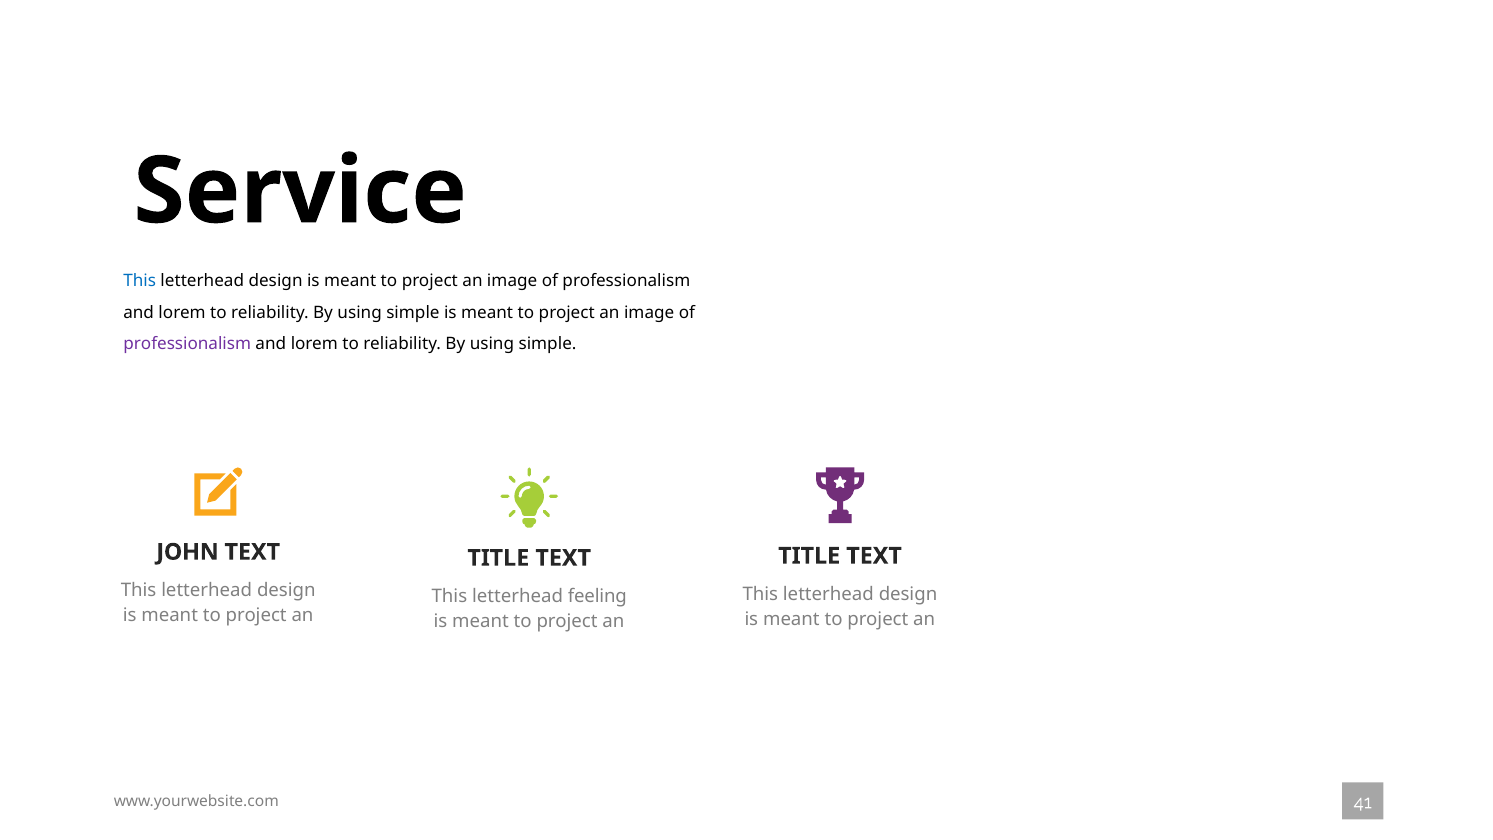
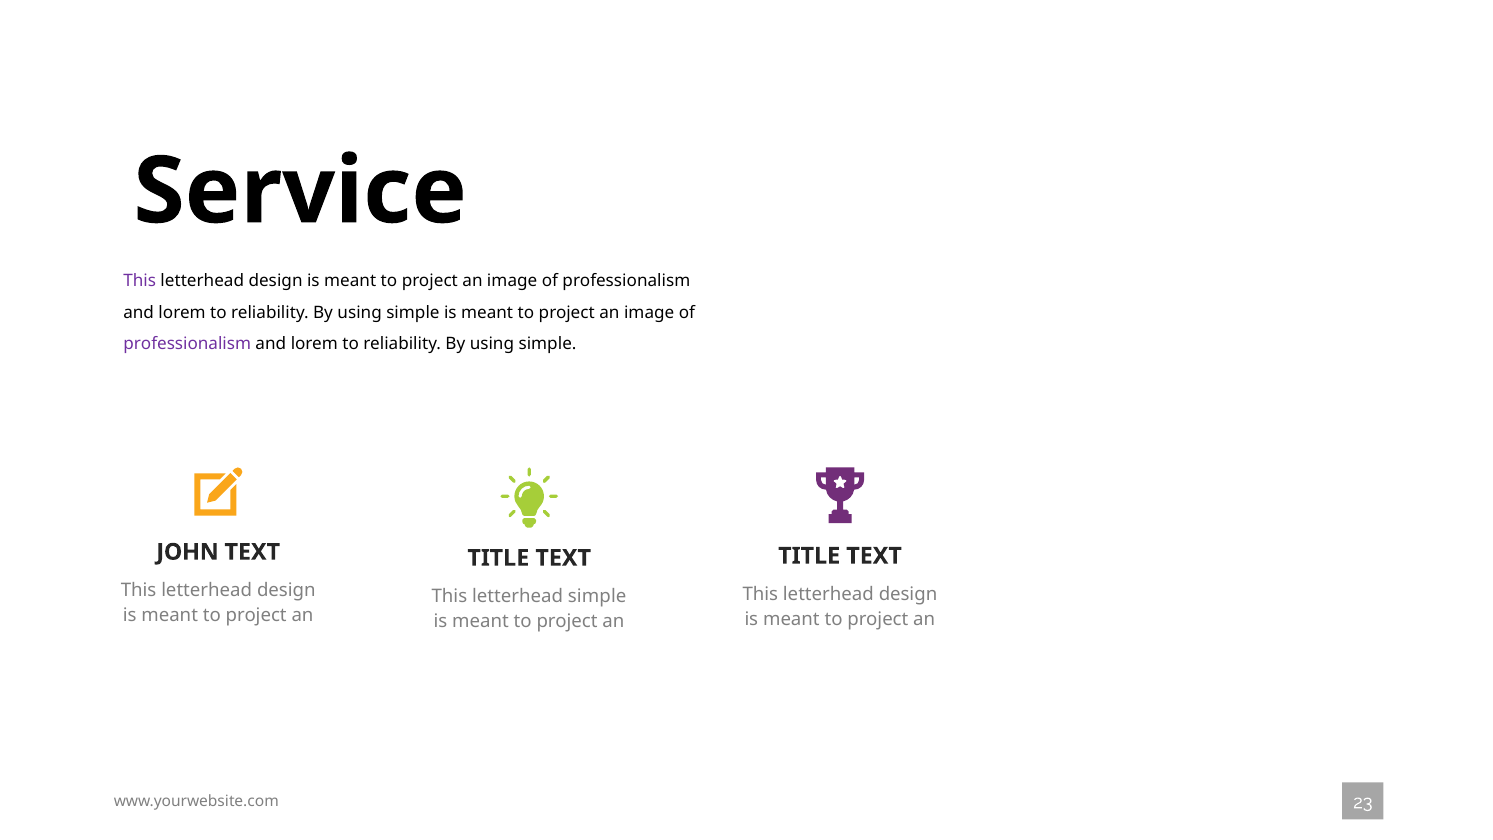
This at (140, 281) colour: blue -> purple
letterhead feeling: feeling -> simple
41: 41 -> 23
